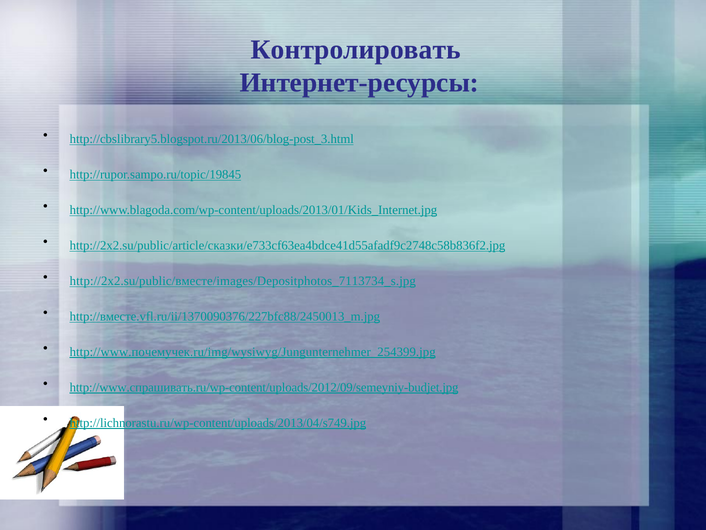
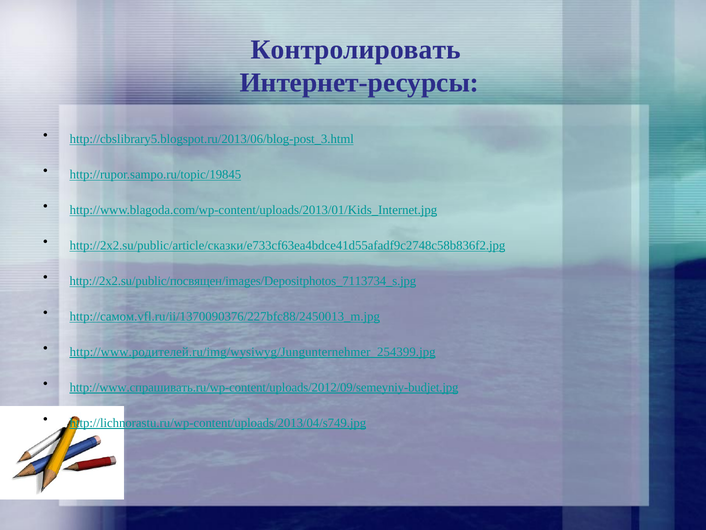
http://2x2.su/public/вместе/images/Depositphotos_7113734_s.jpg: http://2x2.su/public/вместе/images/Depositphotos_7113734_s.jpg -> http://2x2.su/public/посвящен/images/Depositphotos_7113734_s.jpg
http://вместе.vfl.ru/ii/1370090376/227bfc88/2450013_m.jpg: http://вместе.vfl.ru/ii/1370090376/227bfc88/2450013_m.jpg -> http://самом.vfl.ru/ii/1370090376/227bfc88/2450013_m.jpg
http://www.почемучек.ru/img/wysiwyg/Jungunternehmer_254399.jpg: http://www.почемучек.ru/img/wysiwyg/Jungunternehmer_254399.jpg -> http://www.родителей.ru/img/wysiwyg/Jungunternehmer_254399.jpg
